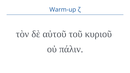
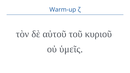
πάλιν: πάλιν -> ὑμεῖς
